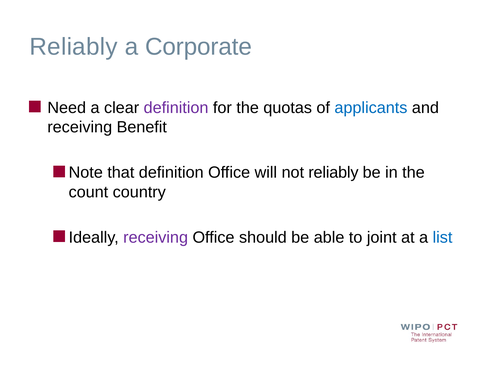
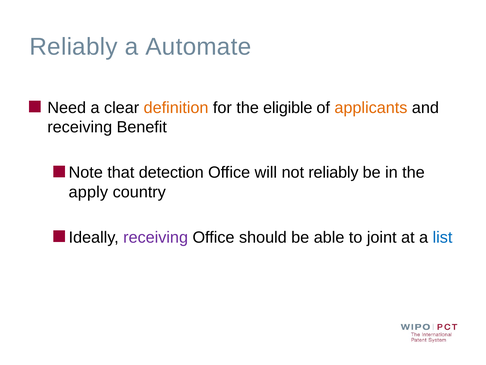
Corporate: Corporate -> Automate
definition at (176, 108) colour: purple -> orange
quotas: quotas -> eligible
applicants colour: blue -> orange
that definition: definition -> detection
count: count -> apply
